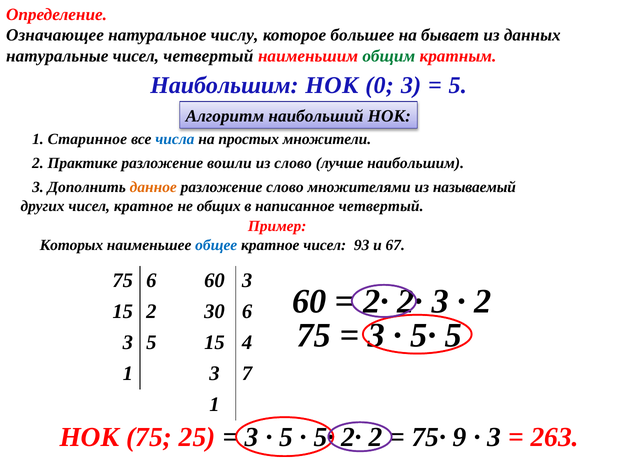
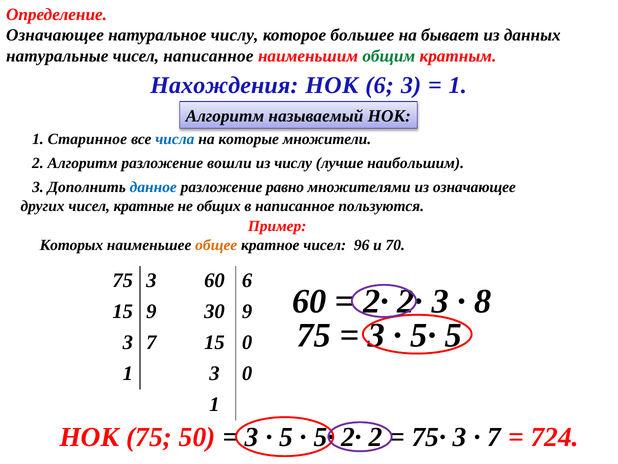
чисел четвертый: четвертый -> написанное
Наибольшим at (224, 85): Наибольшим -> Нахождения
НОК 0: 0 -> 6
5 at (458, 85): 5 -> 1
наибольший: наибольший -> называемый
простых: простых -> которые
2 Практике: Практике -> Алгоритм
из слово: слово -> числу
данное colour: orange -> blue
разложение слово: слово -> равно
из называемый: называемый -> означающее
чисел кратное: кратное -> кратные
написанное четвертый: четвертый -> пользуются
общее colour: blue -> orange
93: 93 -> 96
67: 67 -> 70
75 6: 6 -> 3
60 3: 3 -> 6
2 at (483, 301): 2 -> 8
15 2: 2 -> 9
30 6: 6 -> 9
3 5: 5 -> 7
15 4: 4 -> 0
3 7: 7 -> 0
25: 25 -> 50
75∙ 9: 9 -> 3
3 at (494, 437): 3 -> 7
263: 263 -> 724
